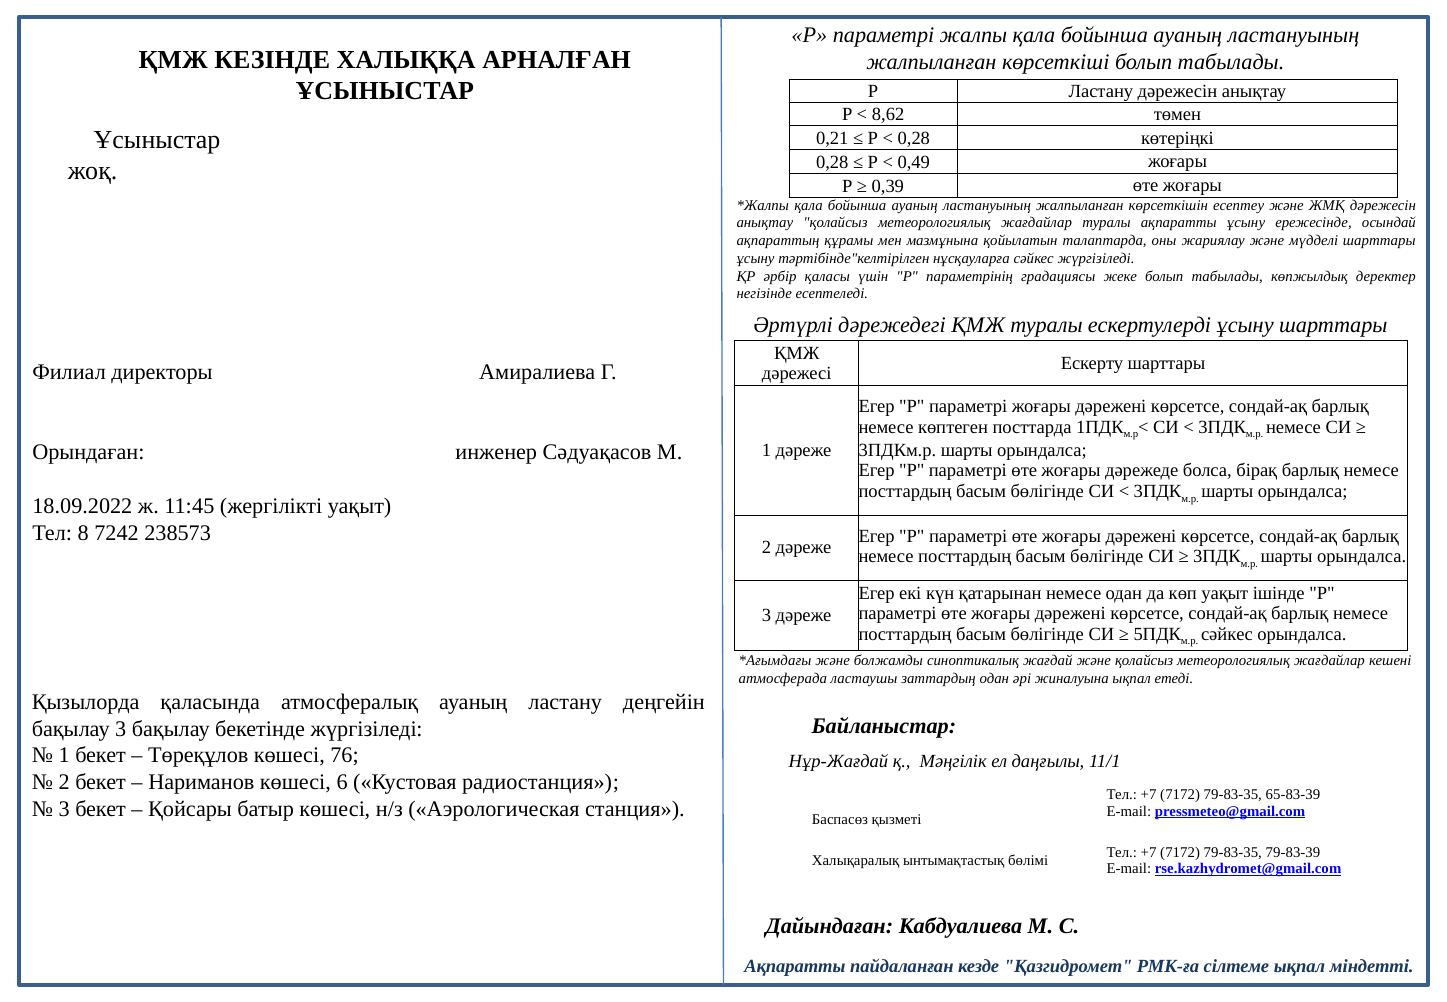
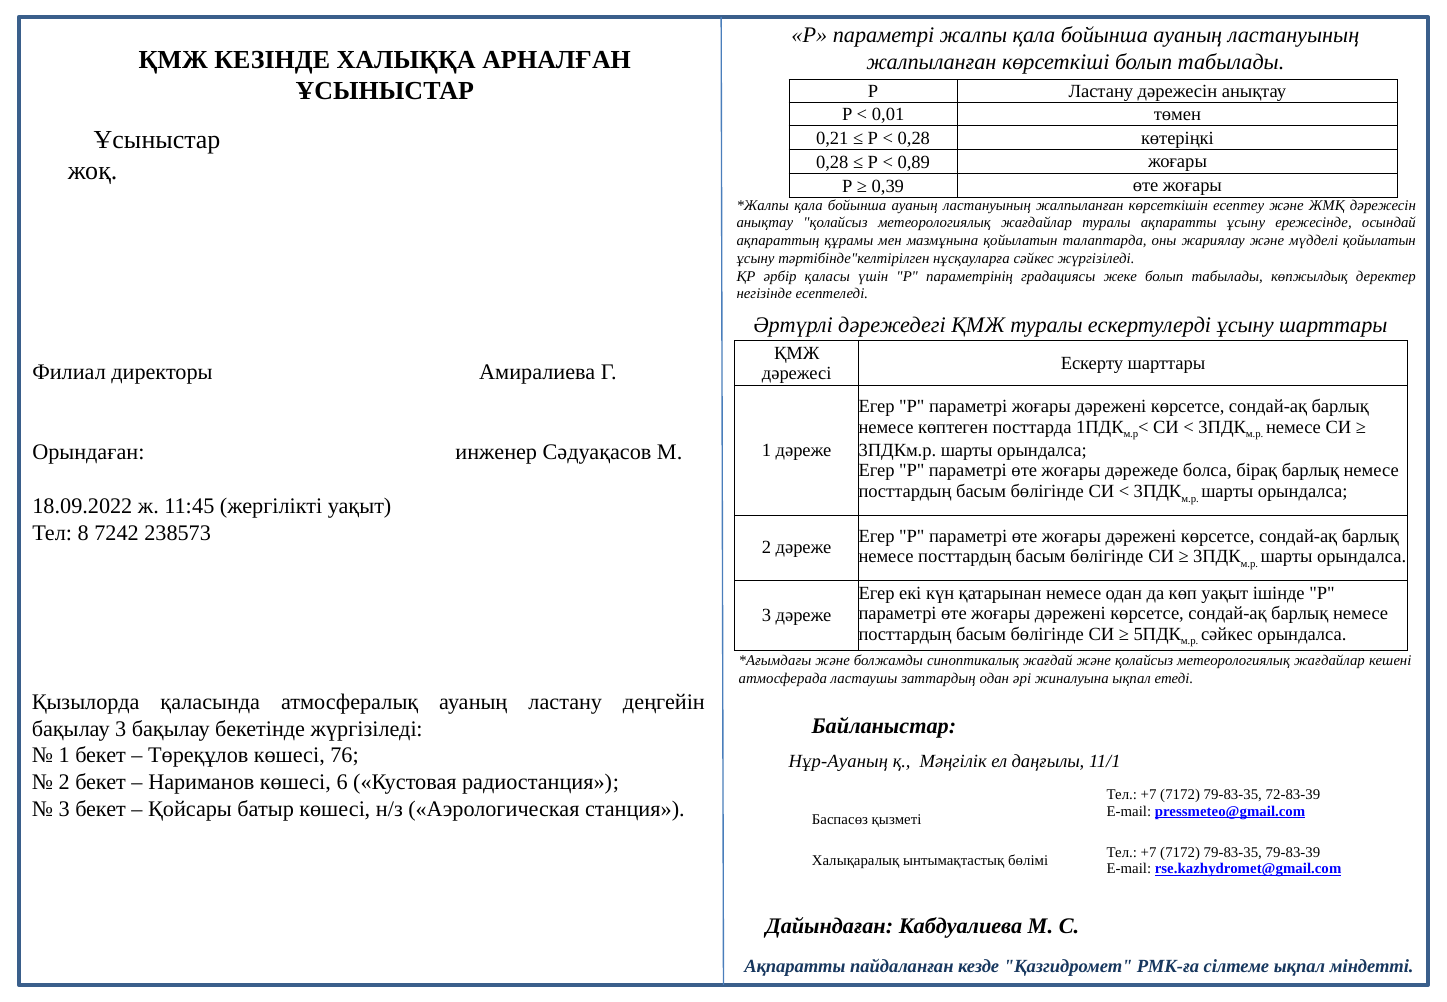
8,62: 8,62 -> 0,01
0,49: 0,49 -> 0,89
мүдделі шарттары: шарттары -> қойылатын
Нұр-Жағдай: Нұр-Жағдай -> Нұр-Ауаның
65-83-39: 65-83-39 -> 72-83-39
